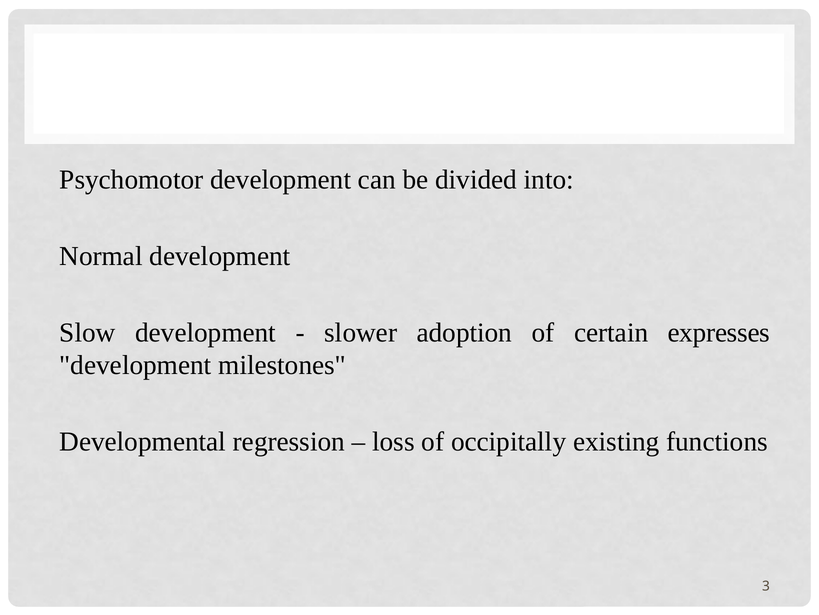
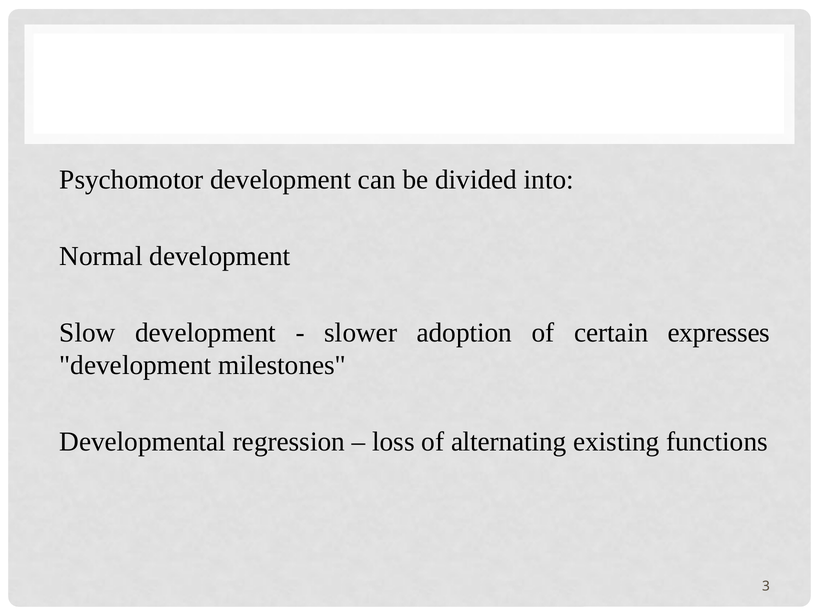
occipitally: occipitally -> alternating
